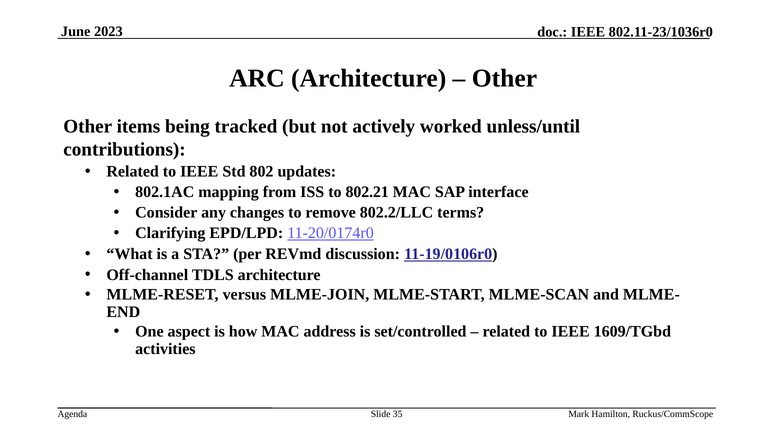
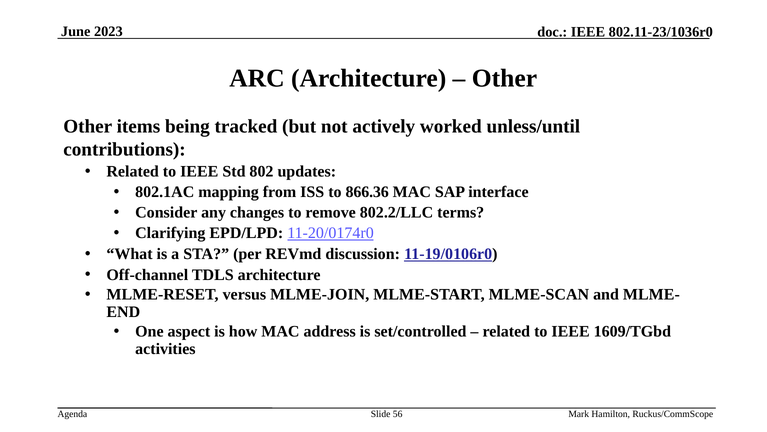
802.21: 802.21 -> 866.36
35: 35 -> 56
